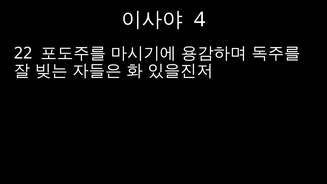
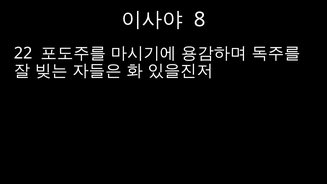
4: 4 -> 8
